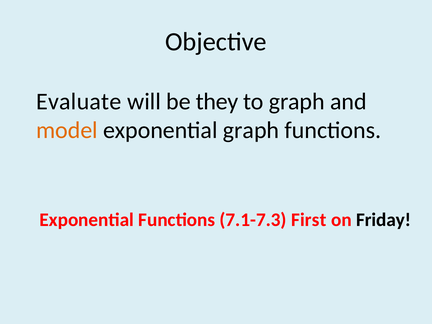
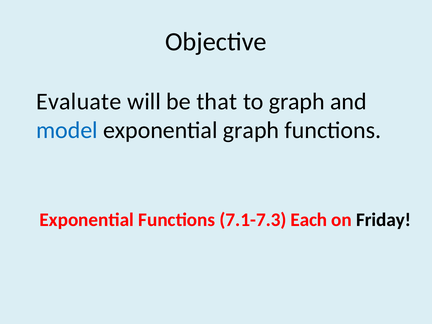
they: they -> that
model colour: orange -> blue
First: First -> Each
